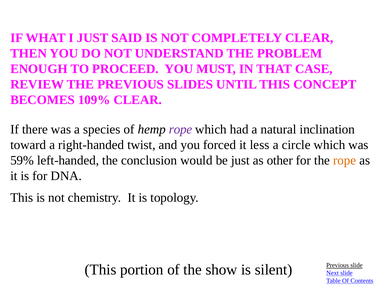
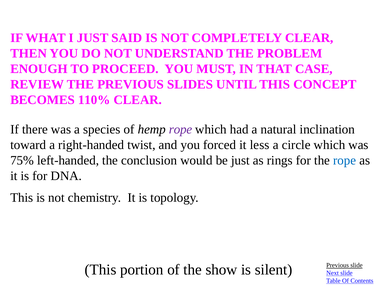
109%: 109% -> 110%
59%: 59% -> 75%
other: other -> rings
rope at (345, 160) colour: orange -> blue
